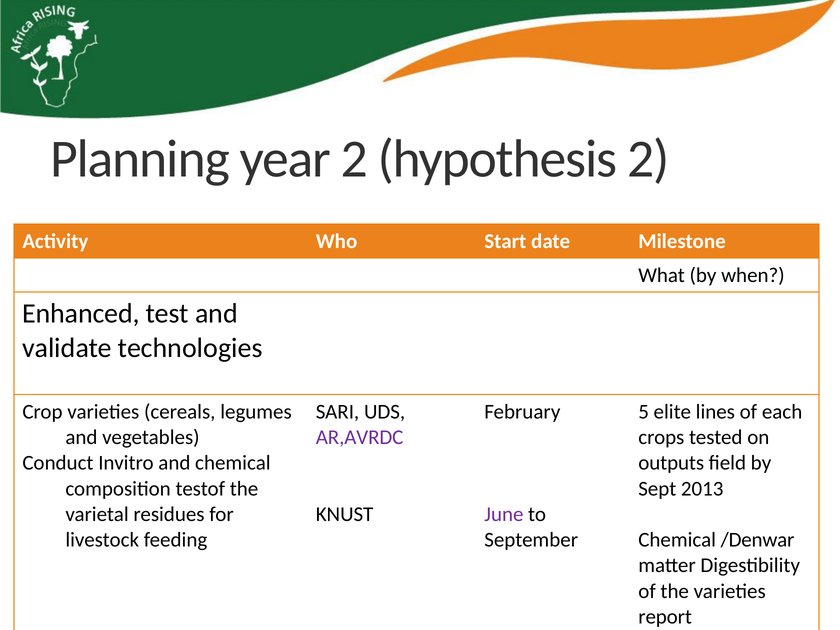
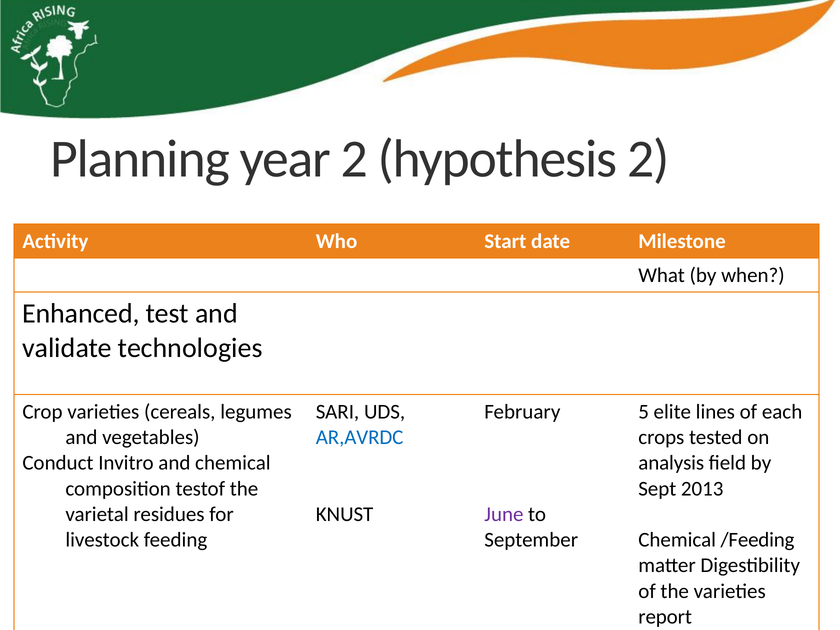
AR,AVRDC colour: purple -> blue
outputs: outputs -> analysis
/Denwar: /Denwar -> /Feeding
